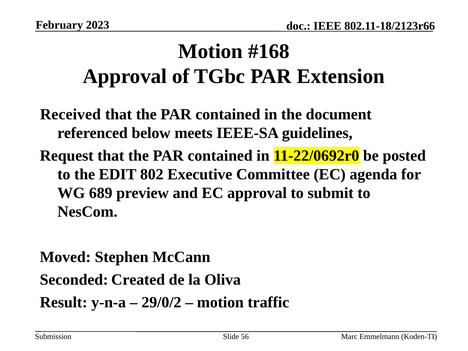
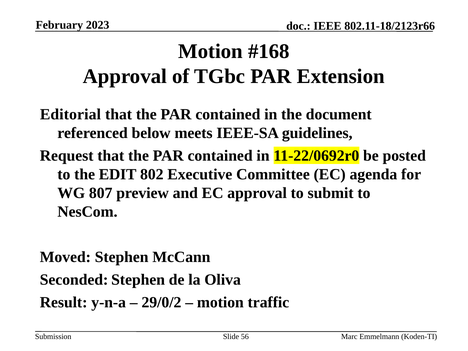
Received: Received -> Editorial
689: 689 -> 807
Seconded Created: Created -> Stephen
